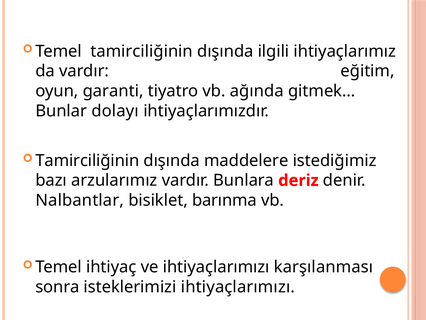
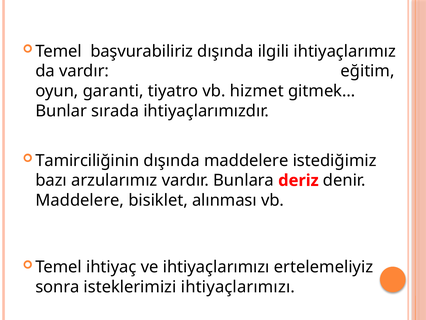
Temel tamirciliğinin: tamirciliğinin -> başvurabiliriz
ağında: ağında -> hizmet
dolayı: dolayı -> sırada
Nalbantlar at (80, 200): Nalbantlar -> Maddelere
barınma: barınma -> alınması
karşılanması: karşılanması -> ertelemeliyiz
